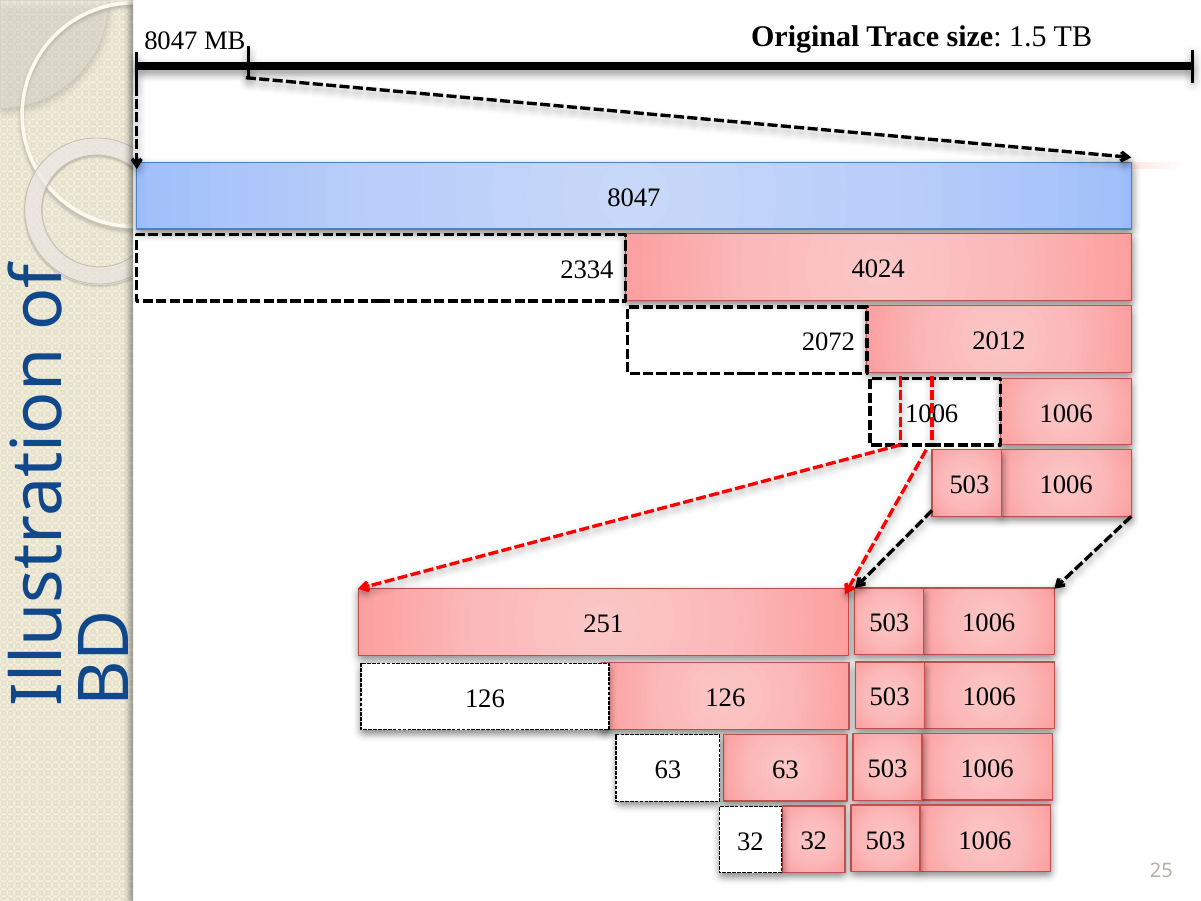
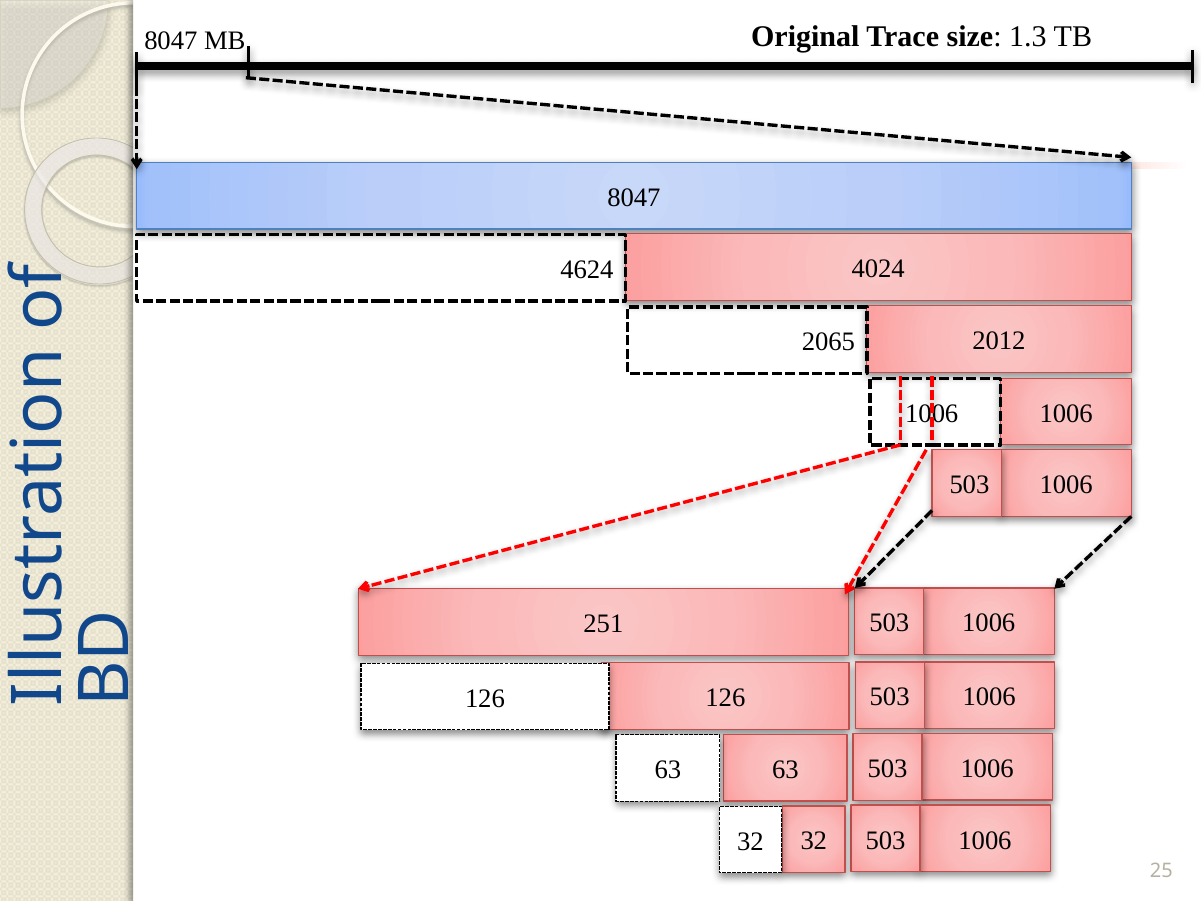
1.5: 1.5 -> 1.3
2334: 2334 -> 4624
2072: 2072 -> 2065
